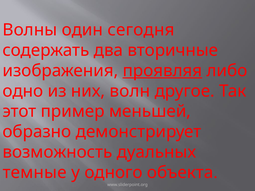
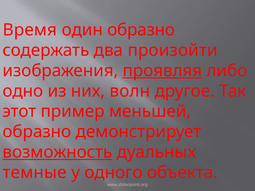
Волны: Волны -> Время
один сегодня: сегодня -> образно
вторичные: вторичные -> произойти
возможность underline: none -> present
